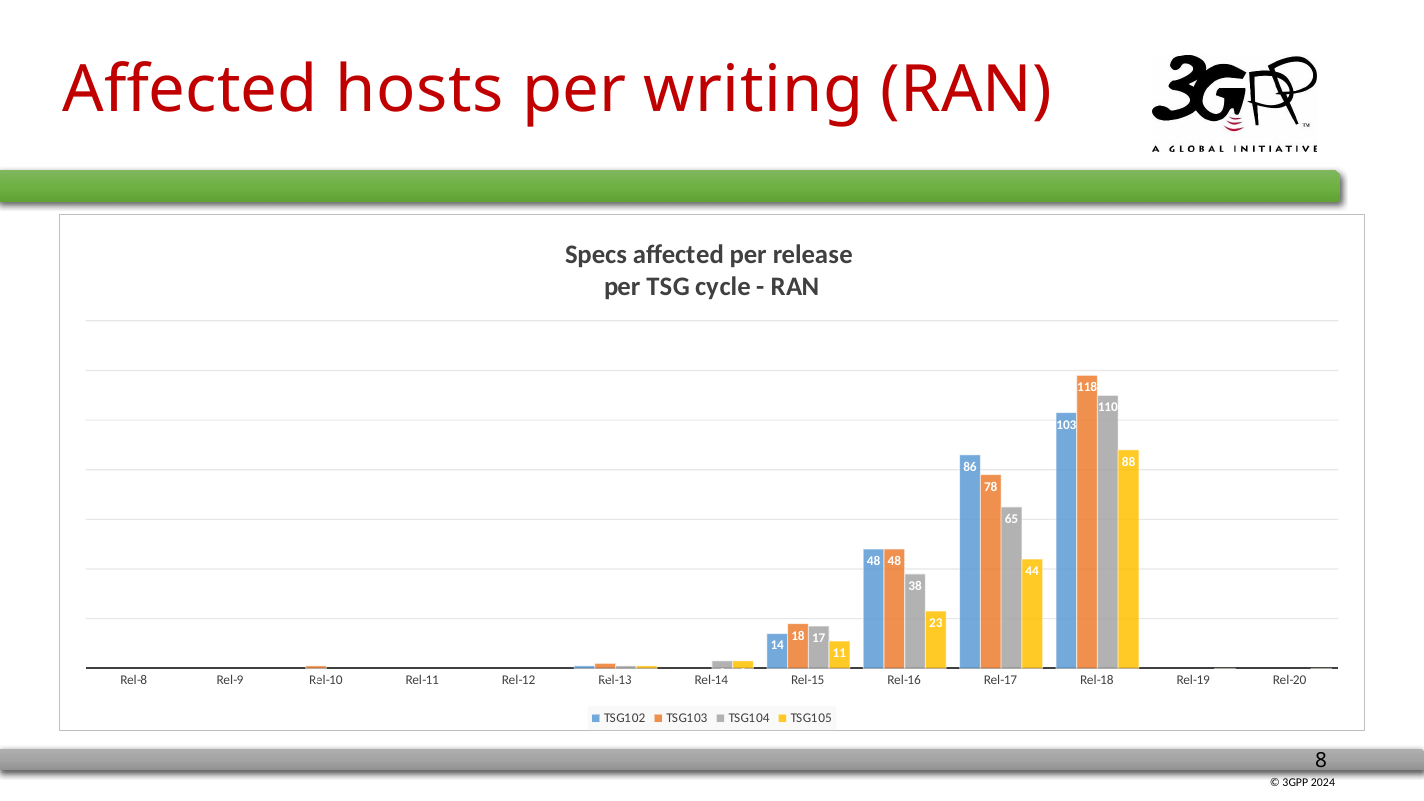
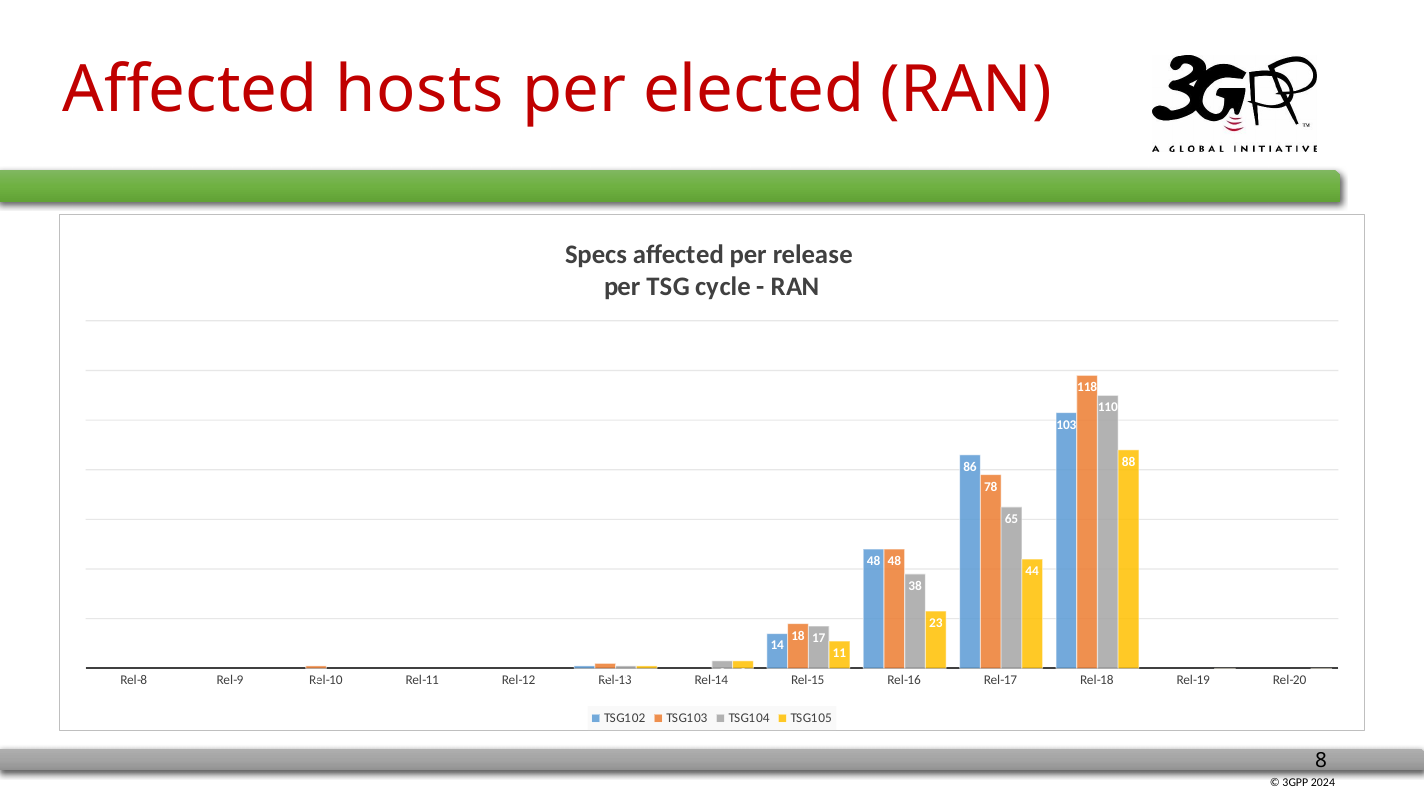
writing: writing -> elected
